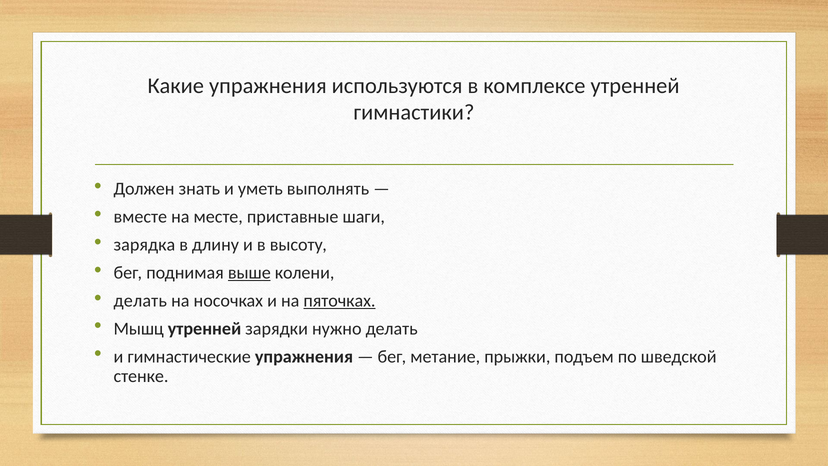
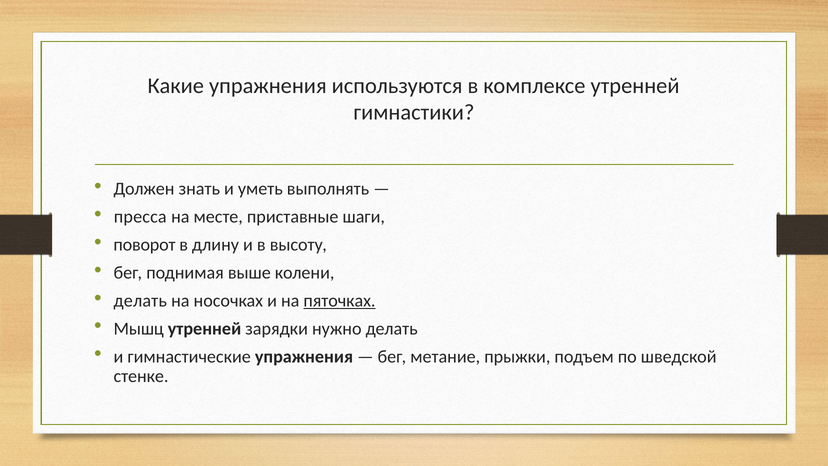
вместе: вместе -> пресса
зарядка: зарядка -> поворот
выше underline: present -> none
